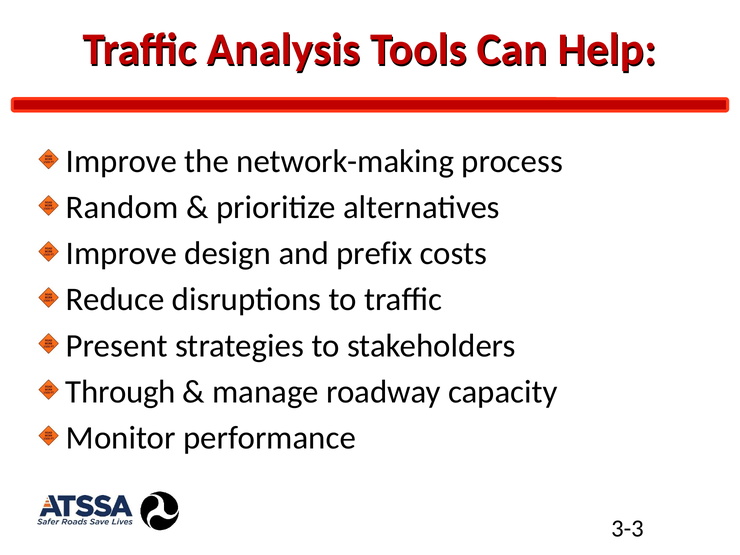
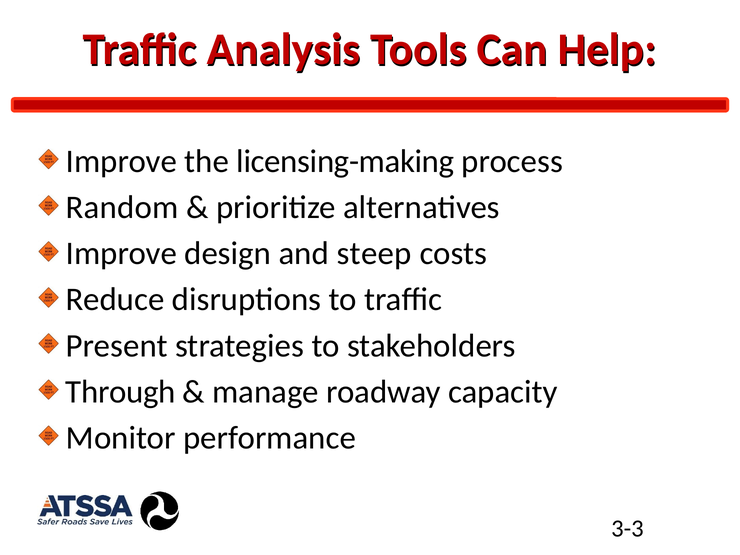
network-making: network-making -> licensing-making
prefix: prefix -> steep
